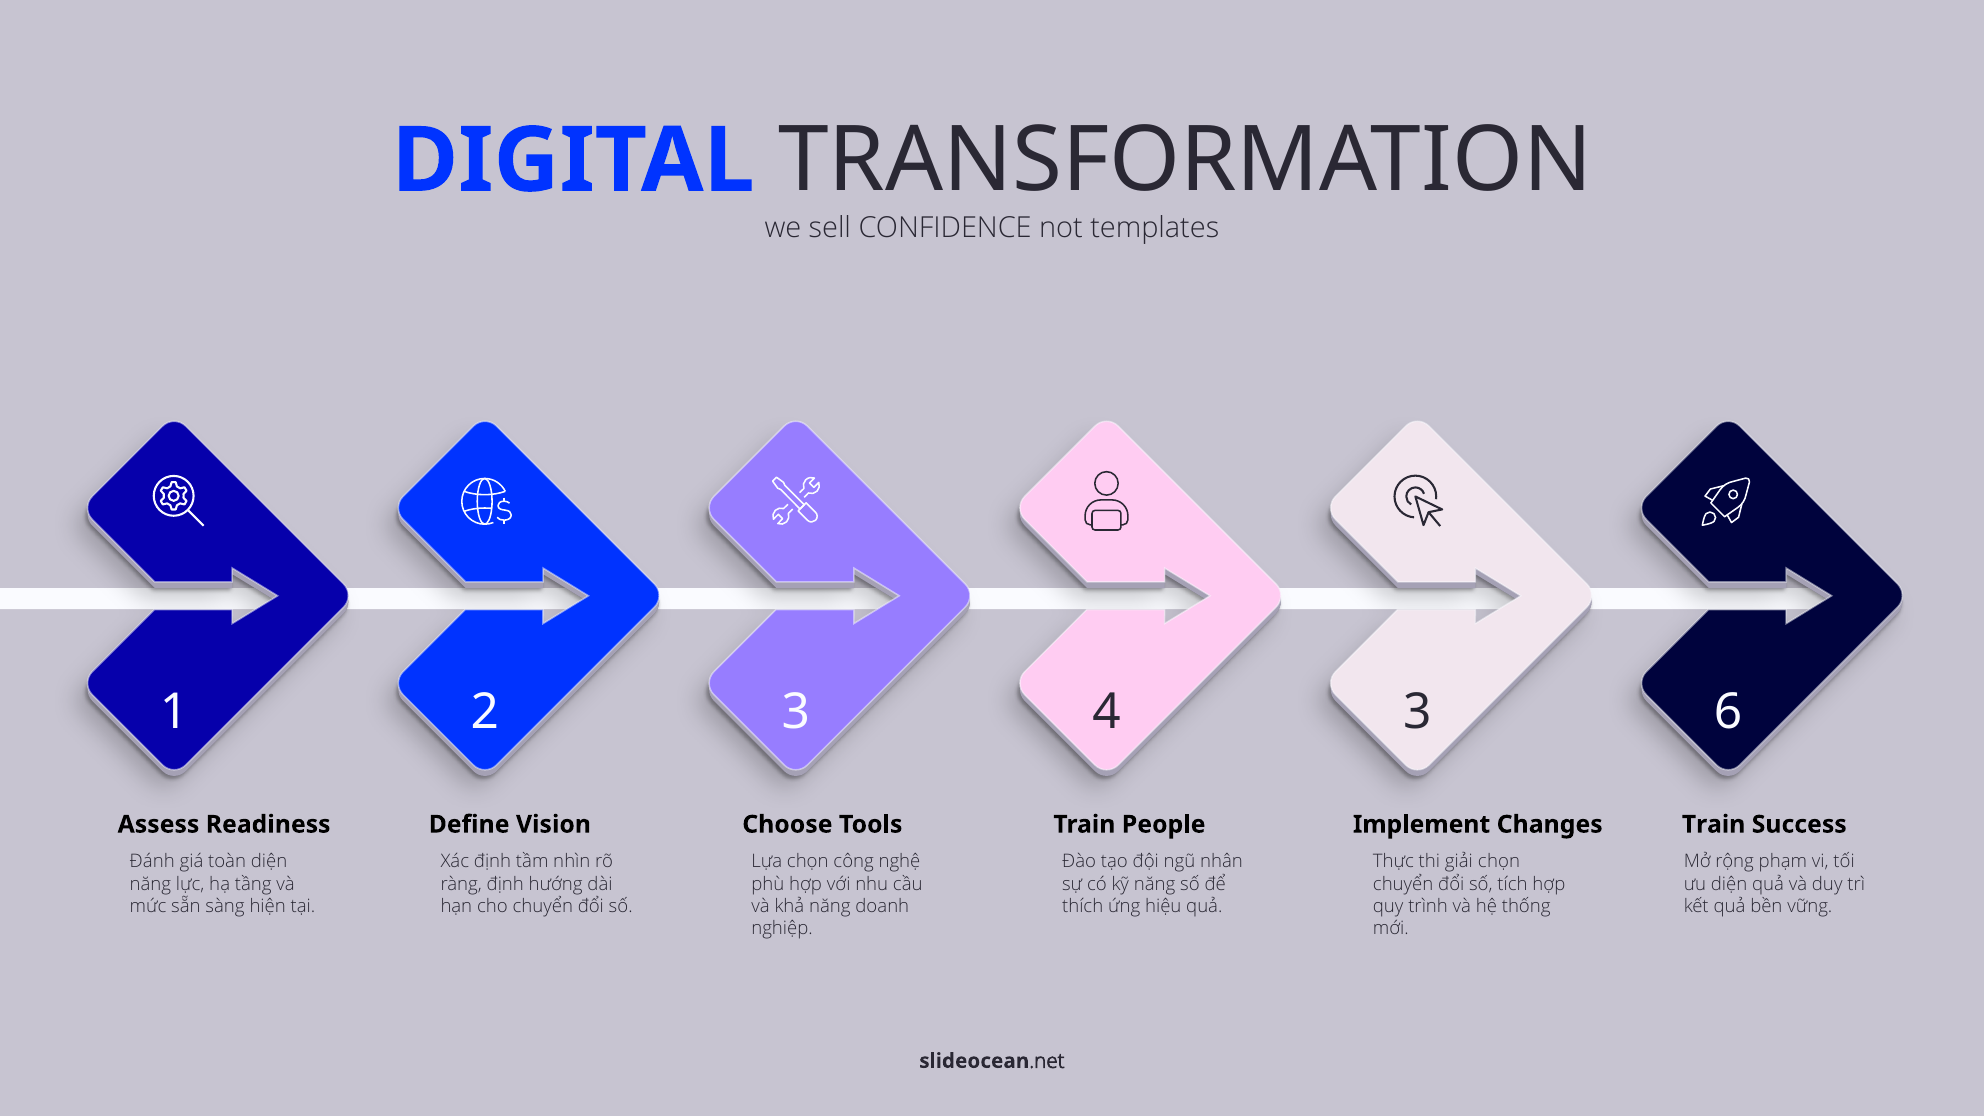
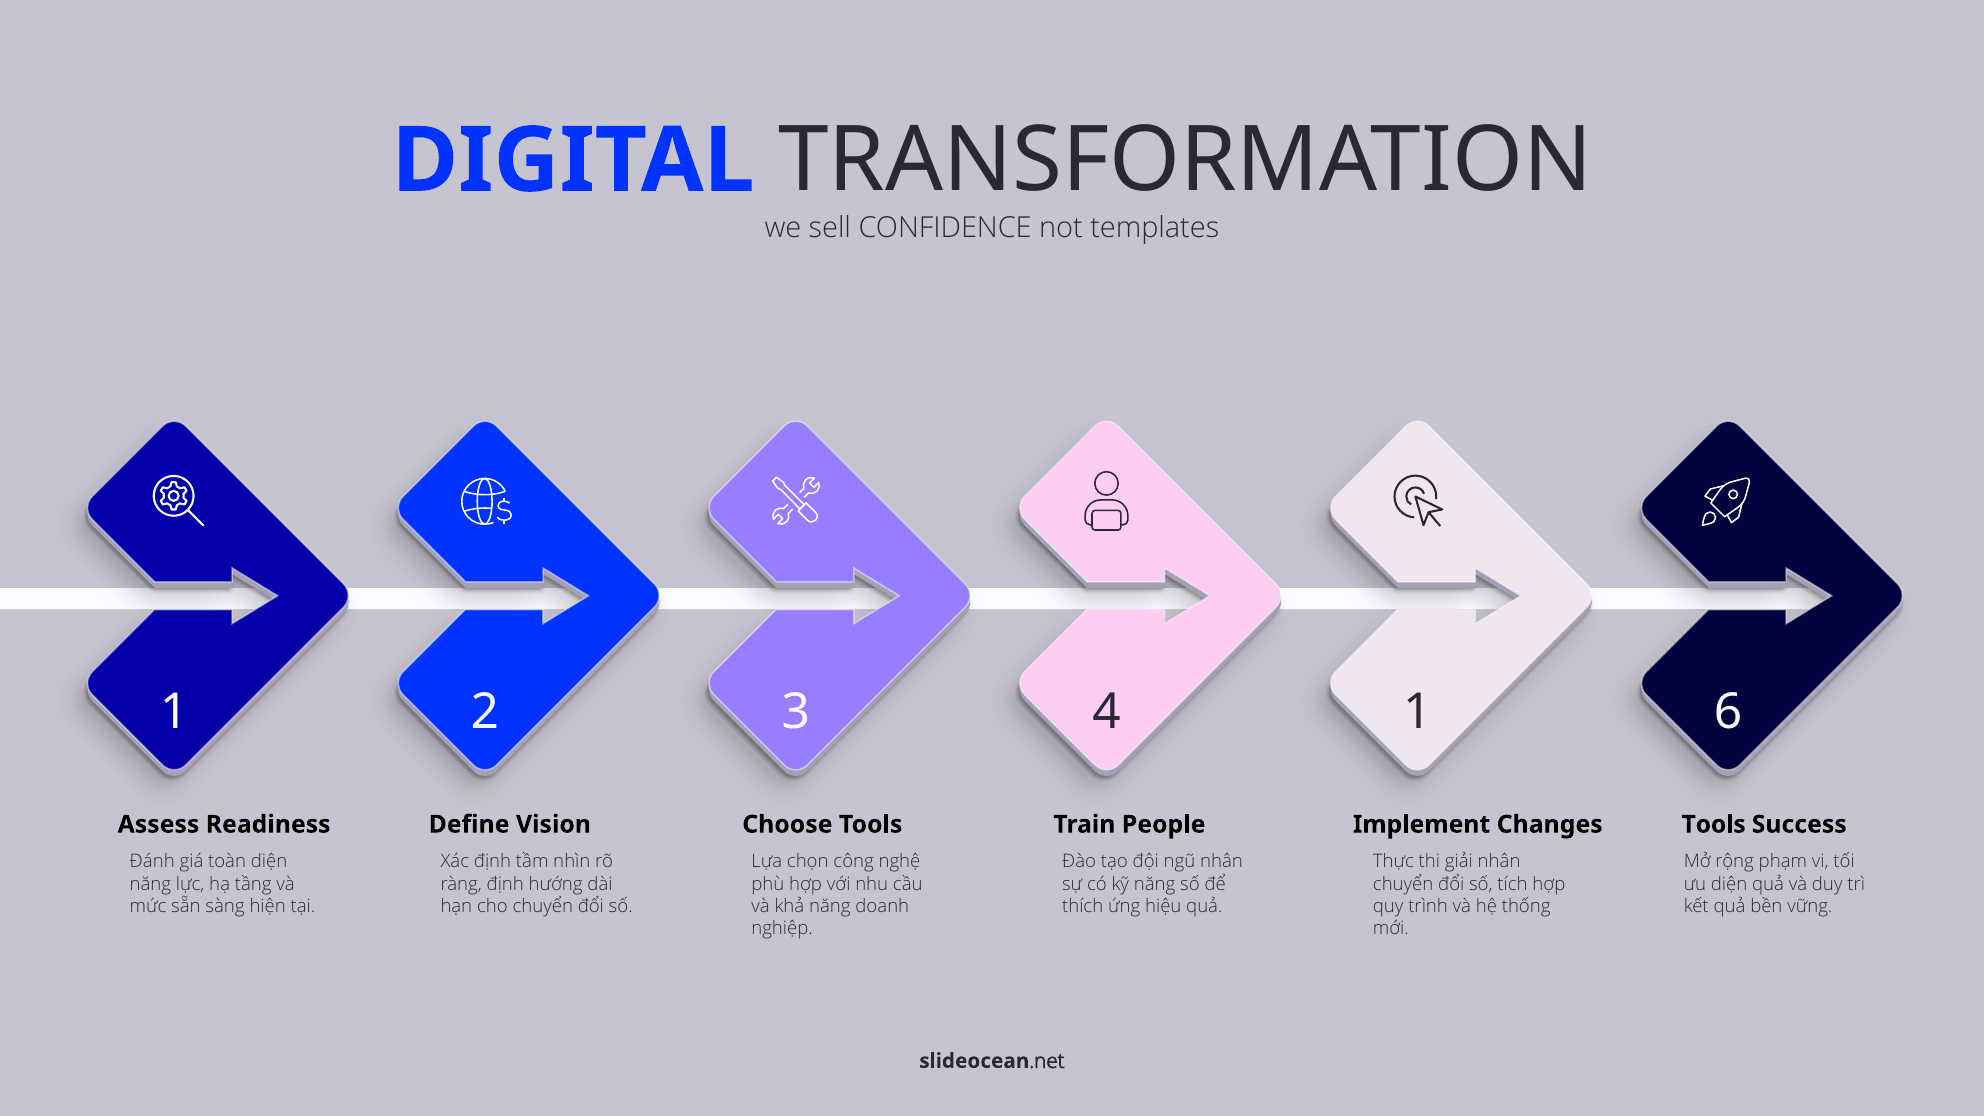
4 3: 3 -> 1
Train at (1714, 824): Train -> Tools
giải chọn: chọn -> nhân
